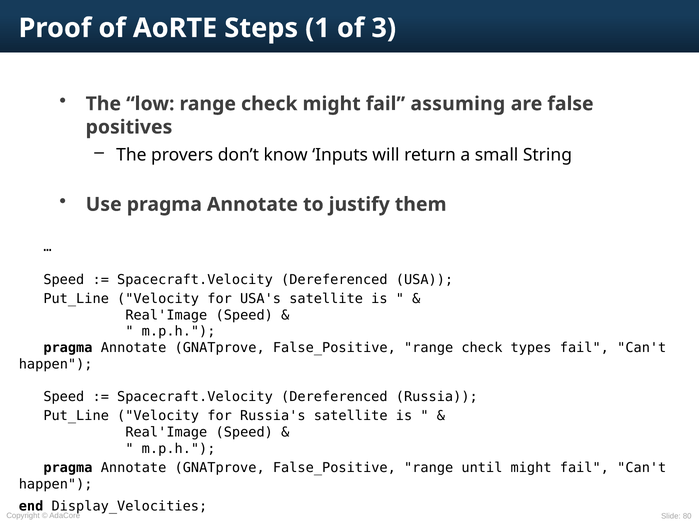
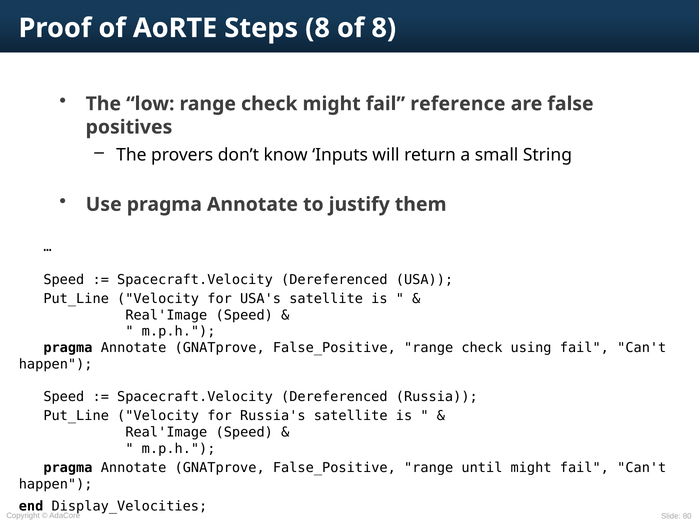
Steps 1: 1 -> 8
of 3: 3 -> 8
assuming: assuming -> reference
types: types -> using
